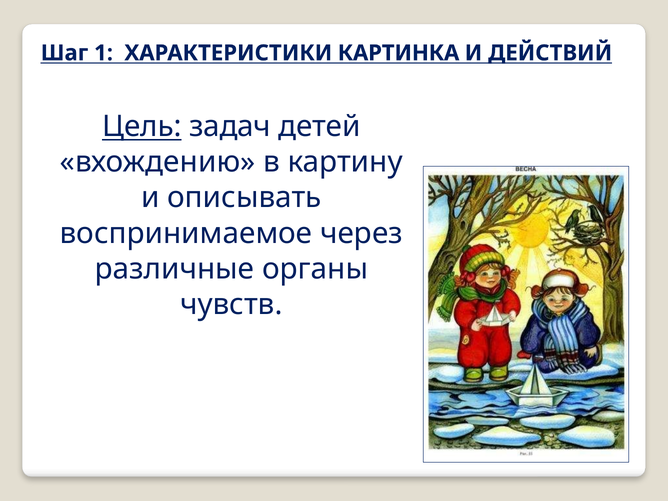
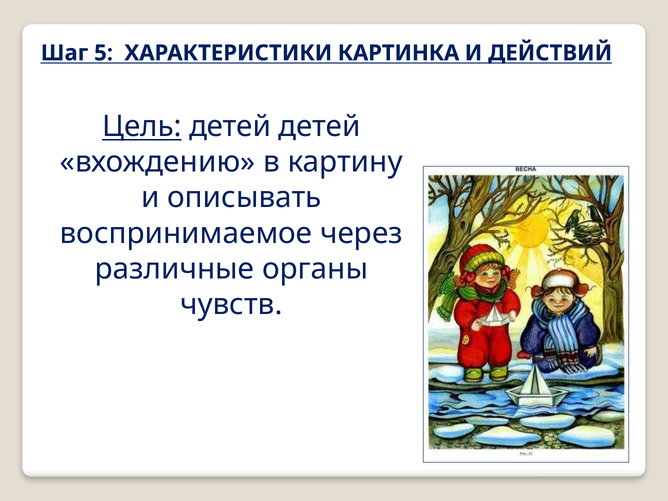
1: 1 -> 5
Цель задач: задач -> детей
